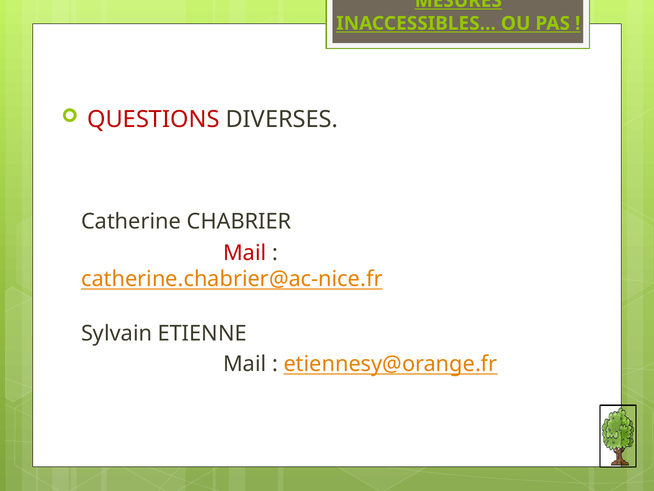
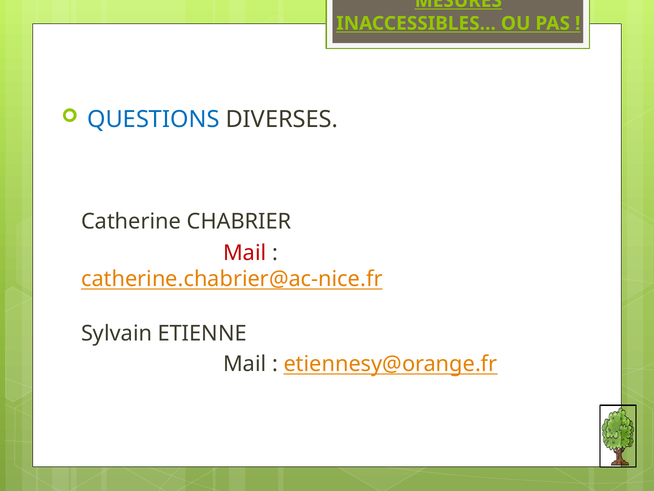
QUESTIONS colour: red -> blue
